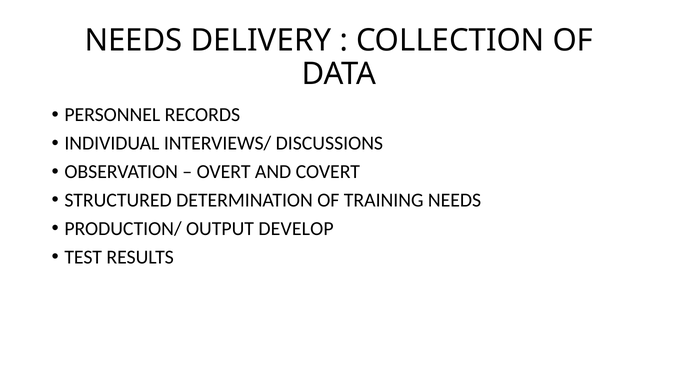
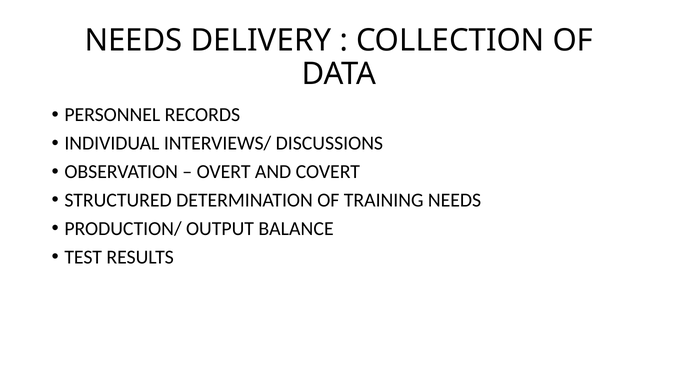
DEVELOP: DEVELOP -> BALANCE
